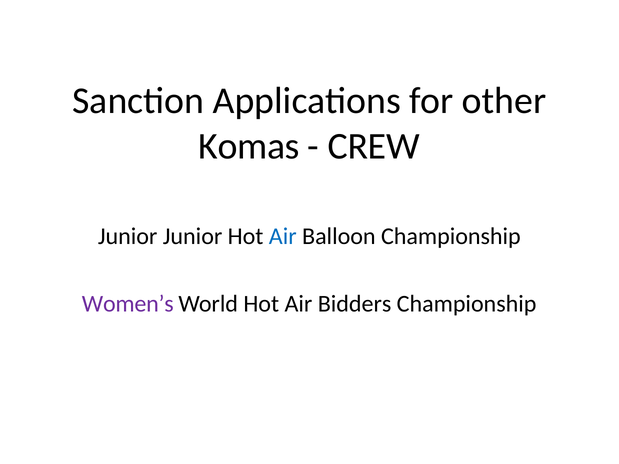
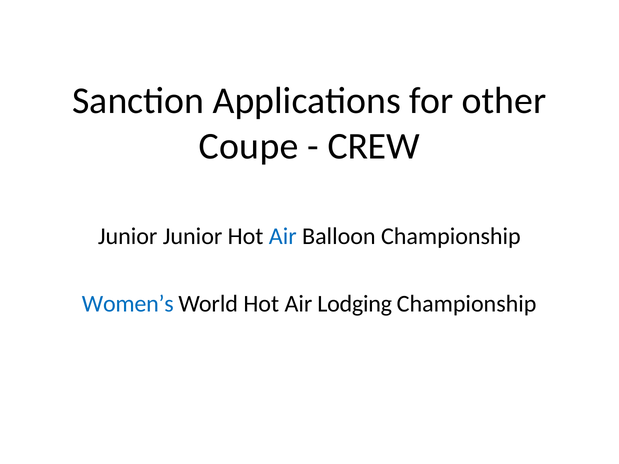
Komas: Komas -> Coupe
Women’s colour: purple -> blue
Bidders: Bidders -> Lodging
